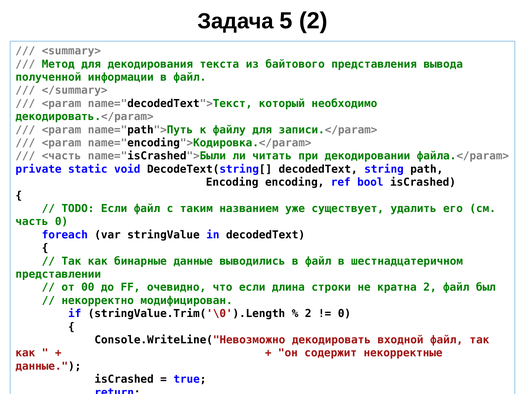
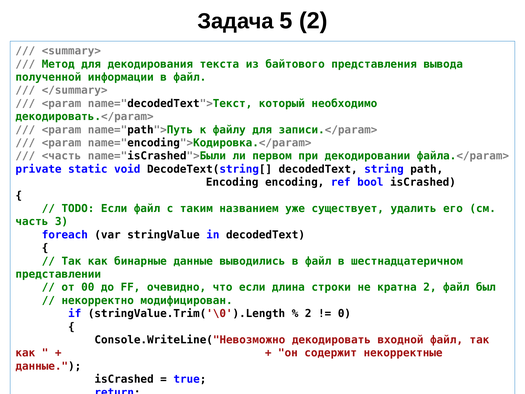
читать: читать -> первом
часть 0: 0 -> 3
